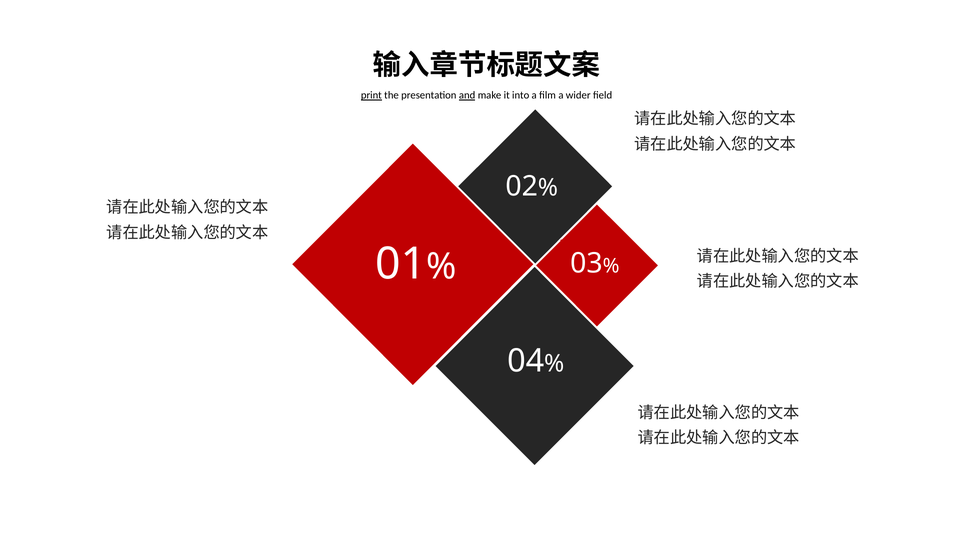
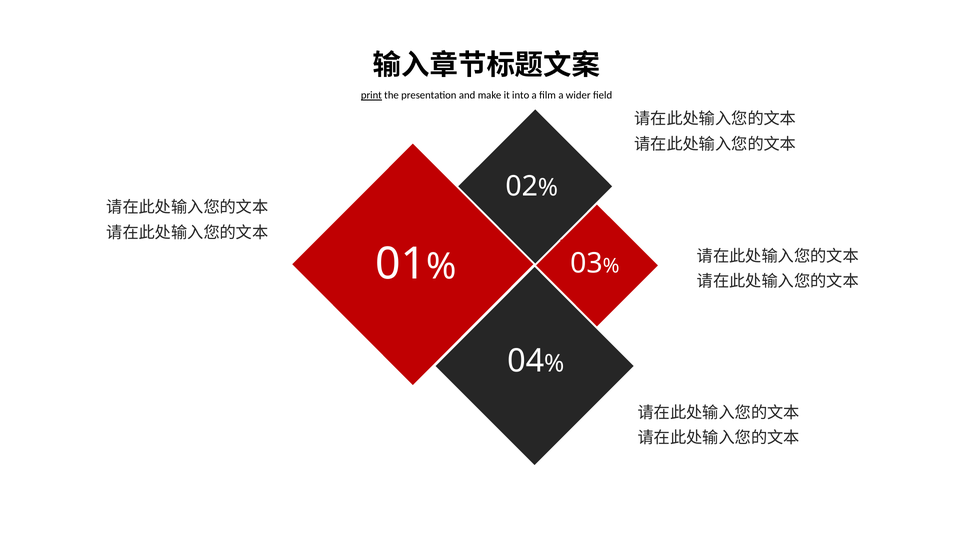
and underline: present -> none
